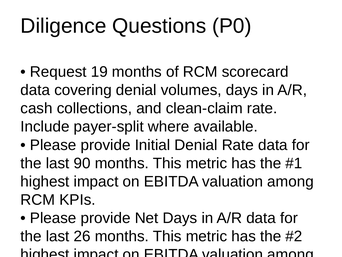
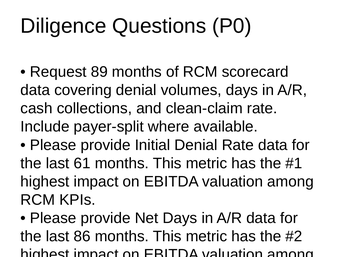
19: 19 -> 89
90: 90 -> 61
26: 26 -> 86
